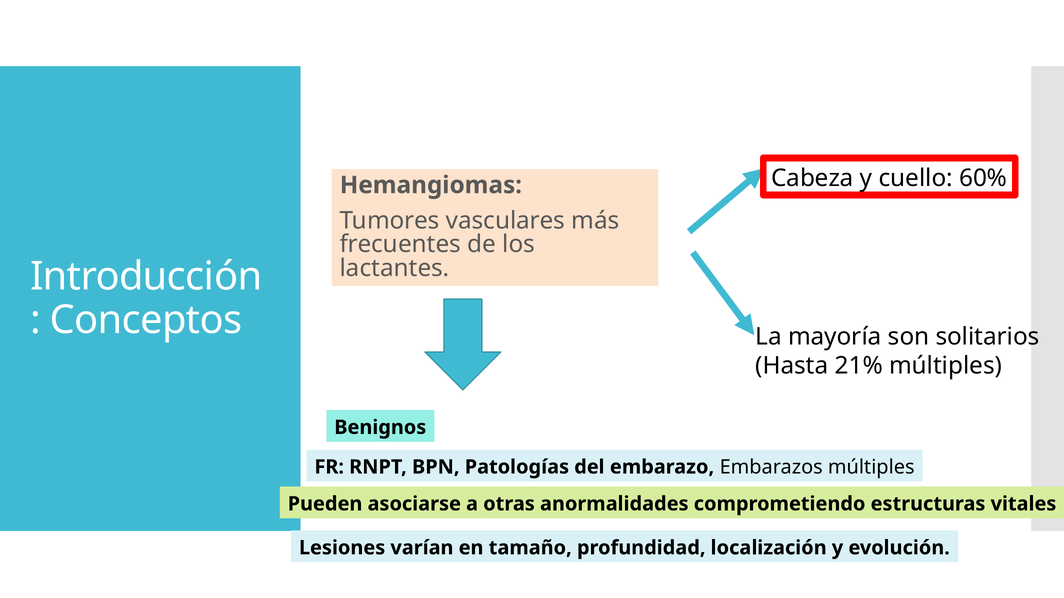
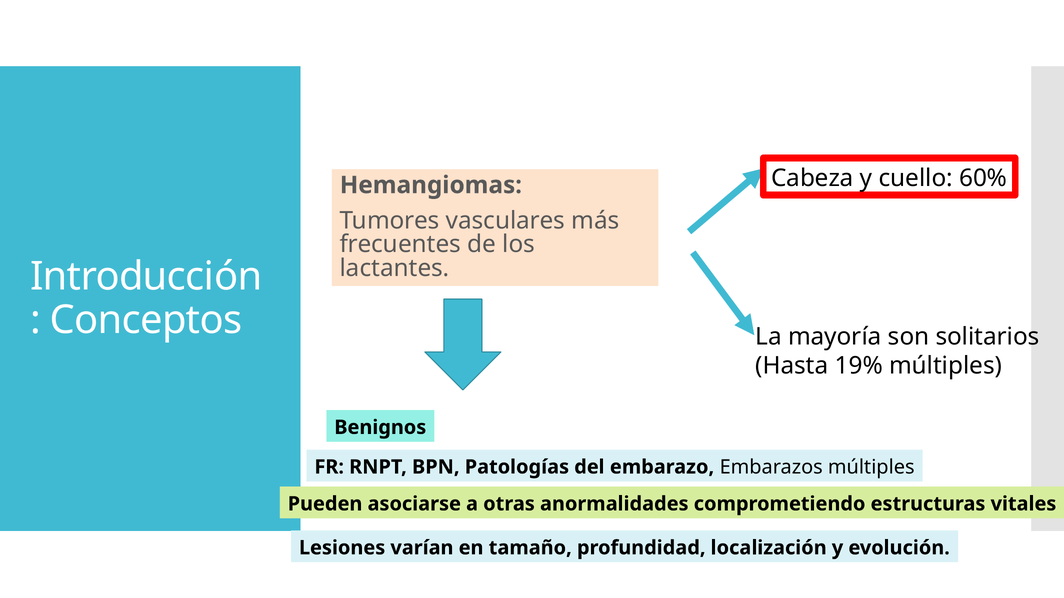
21%: 21% -> 19%
